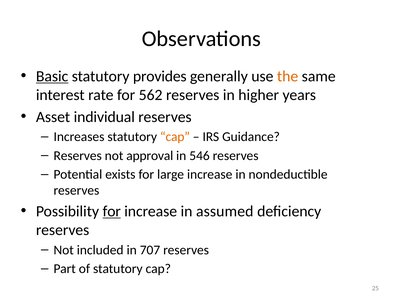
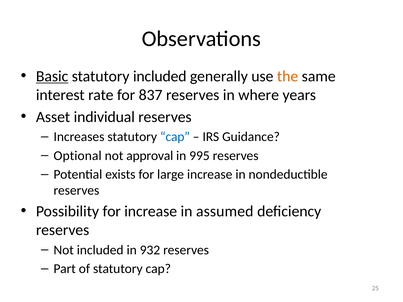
statutory provides: provides -> included
562: 562 -> 837
higher: higher -> where
cap at (175, 137) colour: orange -> blue
Reserves at (78, 156): Reserves -> Optional
546: 546 -> 995
for at (112, 211) underline: present -> none
707: 707 -> 932
